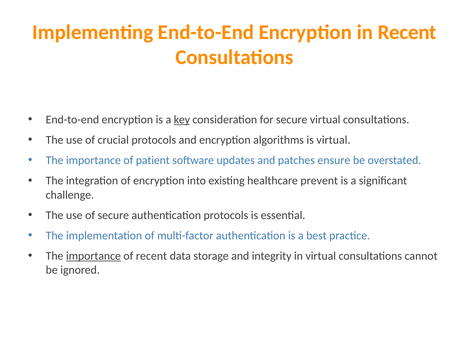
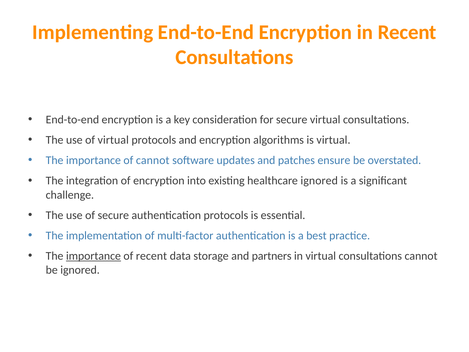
key underline: present -> none
of crucial: crucial -> virtual
of patient: patient -> cannot
healthcare prevent: prevent -> ignored
integrity: integrity -> partners
